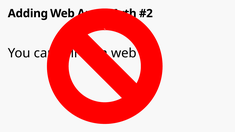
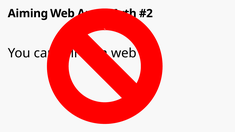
Adding: Adding -> Aiming
